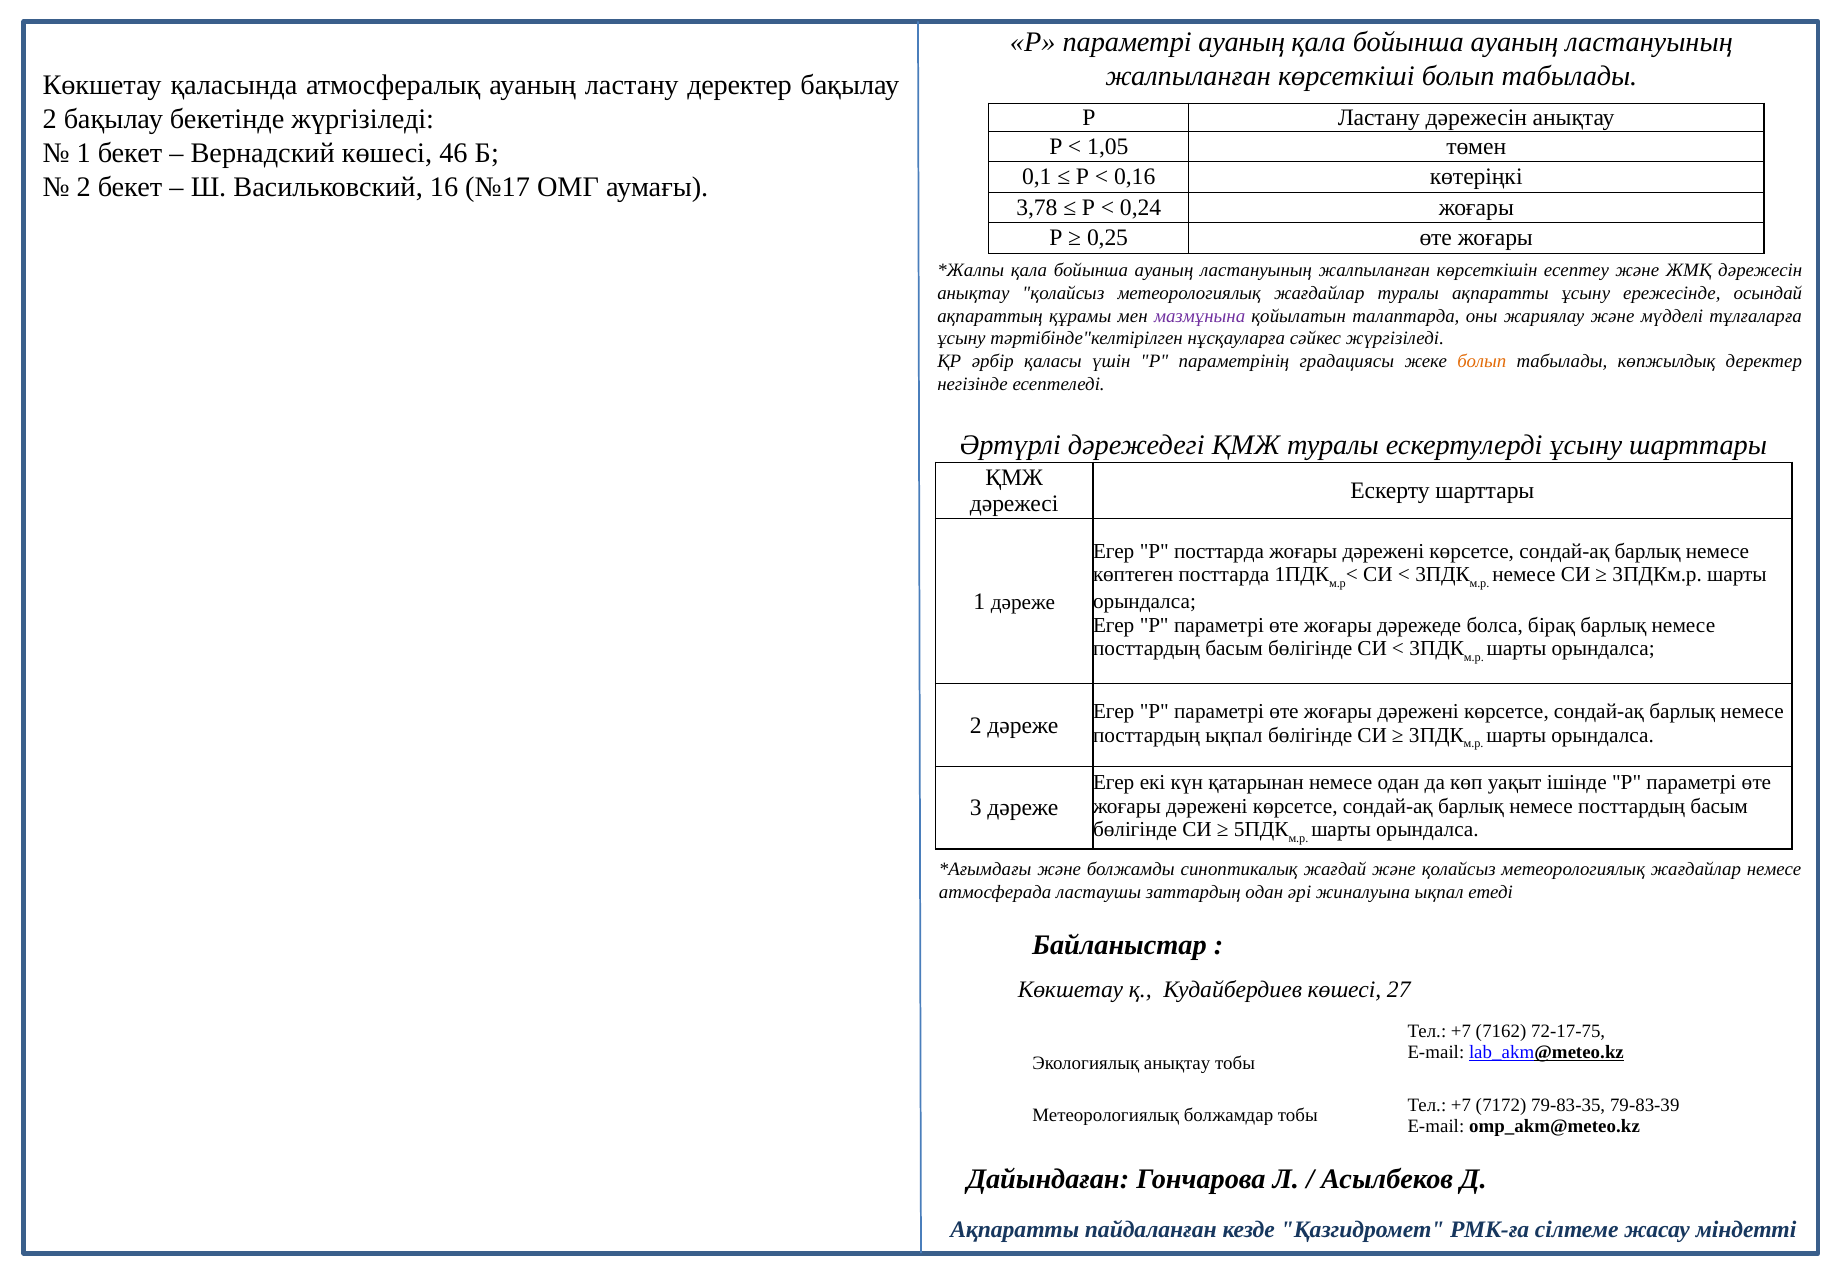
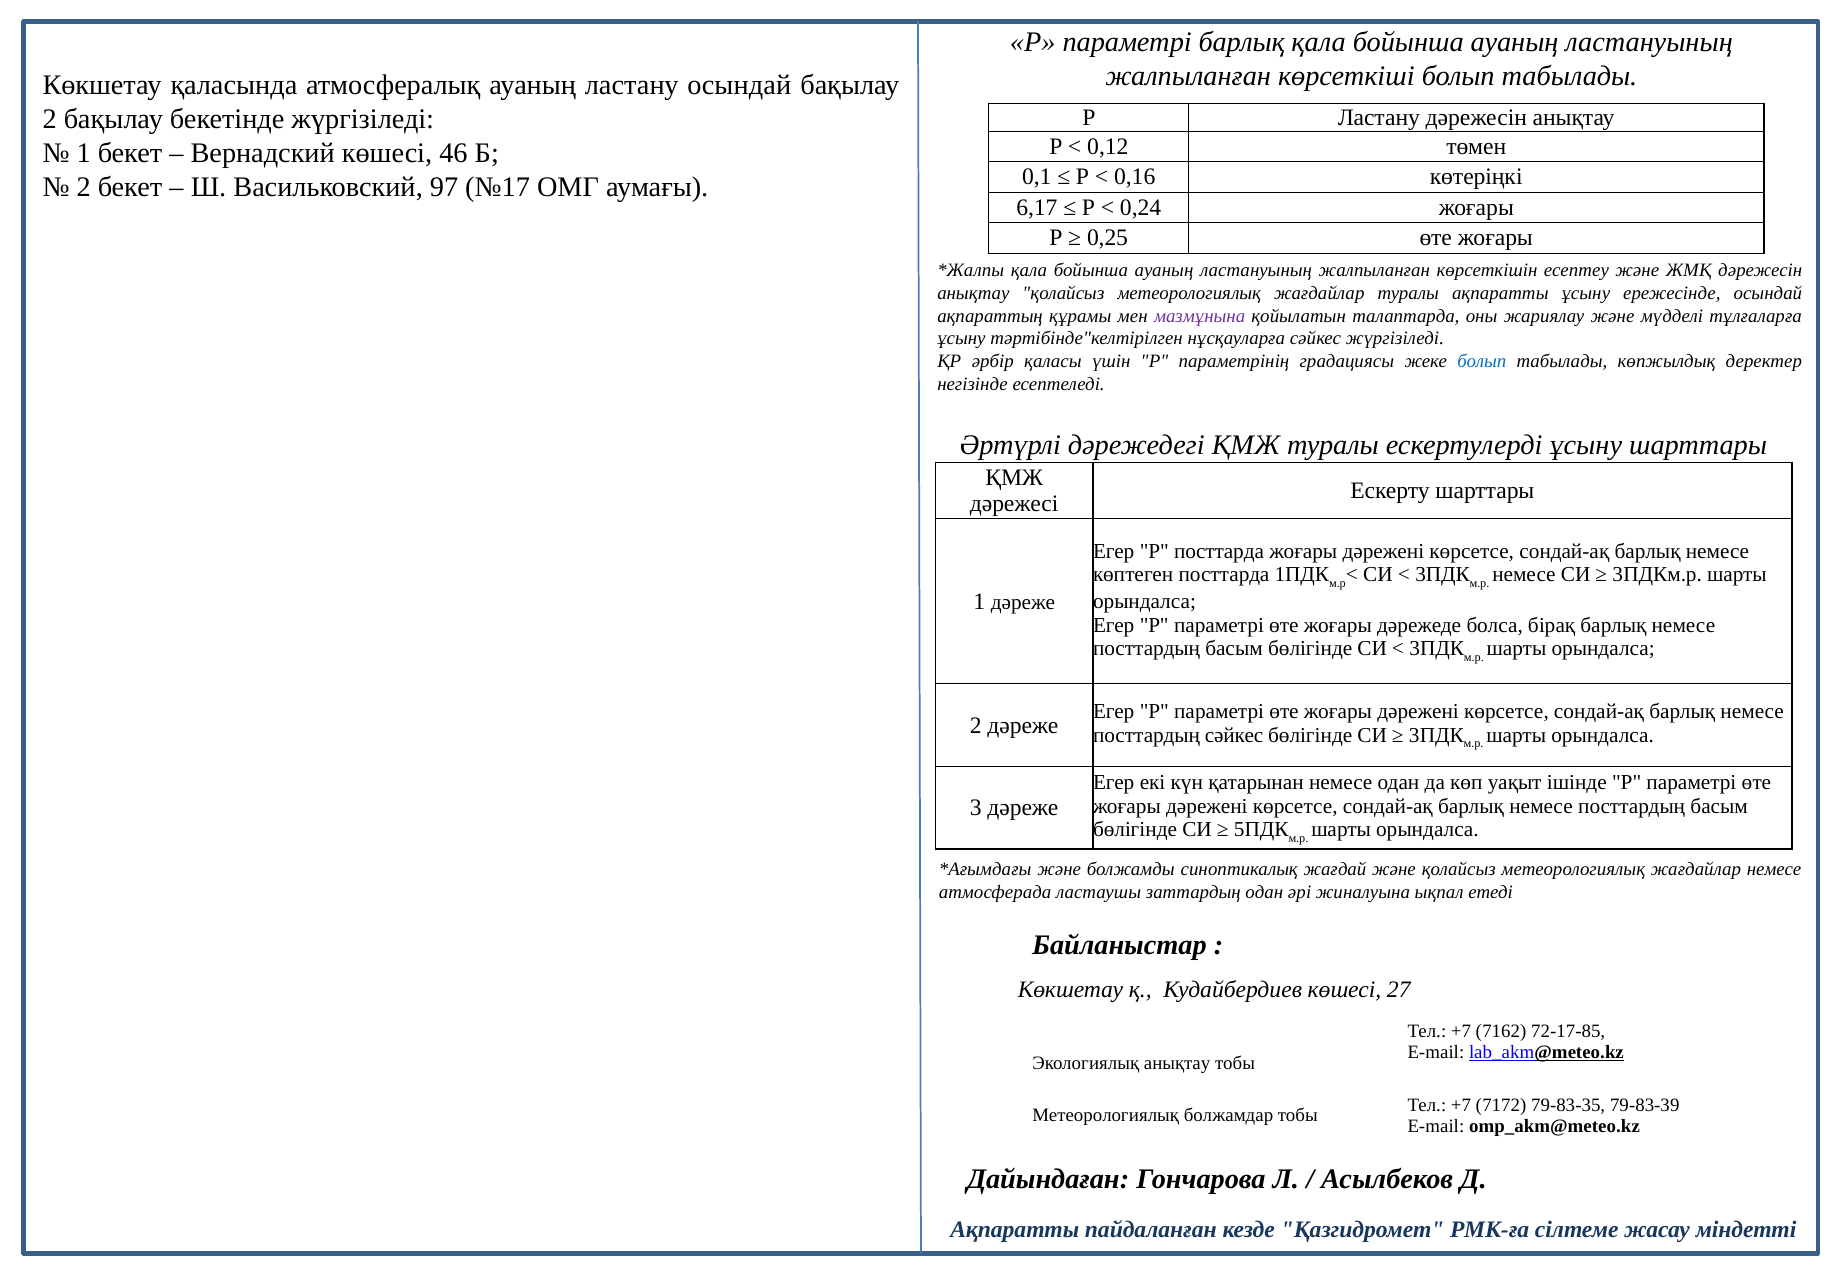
параметрі ауаның: ауаның -> барлық
ластану деректер: деректер -> осындай
1,05: 1,05 -> 0,12
16: 16 -> 97
3,78: 3,78 -> 6,17
болып at (1482, 361) colour: orange -> blue
посттардың ықпал: ықпал -> сәйкес
72-17-75: 72-17-75 -> 72-17-85
